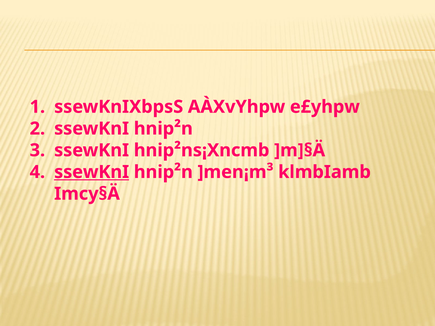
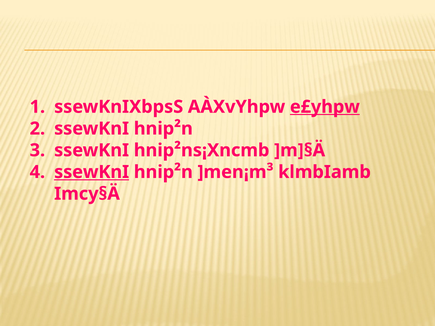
e£yhpw underline: none -> present
